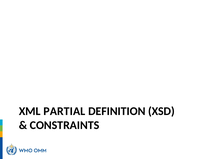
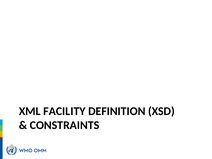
PARTIAL: PARTIAL -> FACILITY
